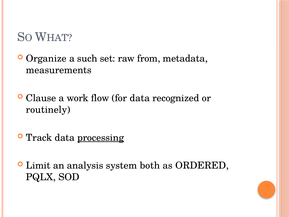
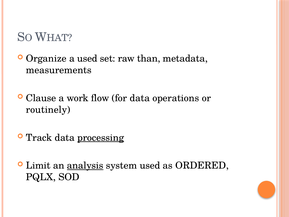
a such: such -> used
from: from -> than
recognized: recognized -> operations
analysis underline: none -> present
system both: both -> used
